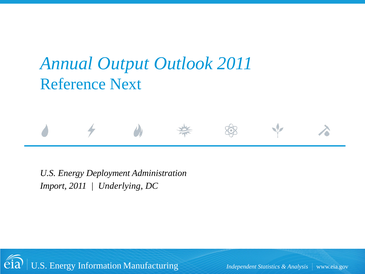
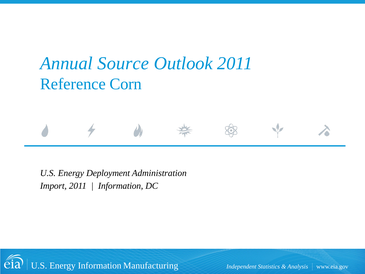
Output: Output -> Source
Next: Next -> Corn
Underlying at (121, 186): Underlying -> Information
